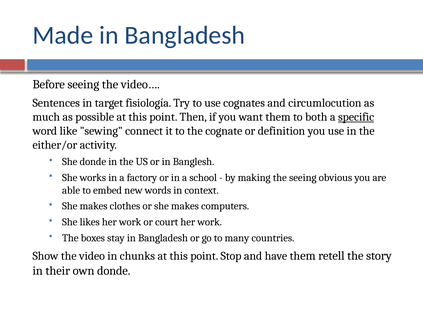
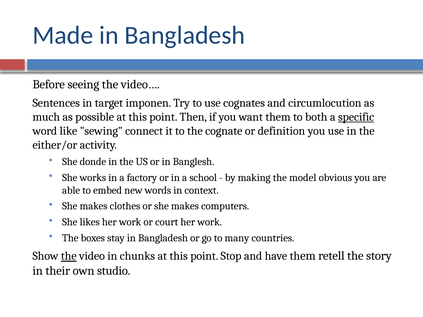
fisiología: fisiología -> imponen
the seeing: seeing -> model
the at (69, 256) underline: none -> present
own donde: donde -> studio
